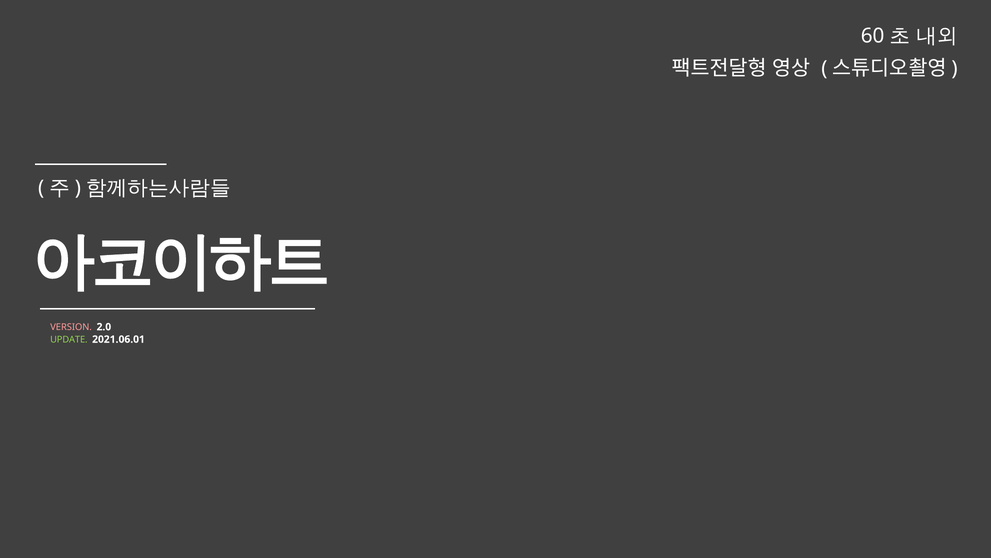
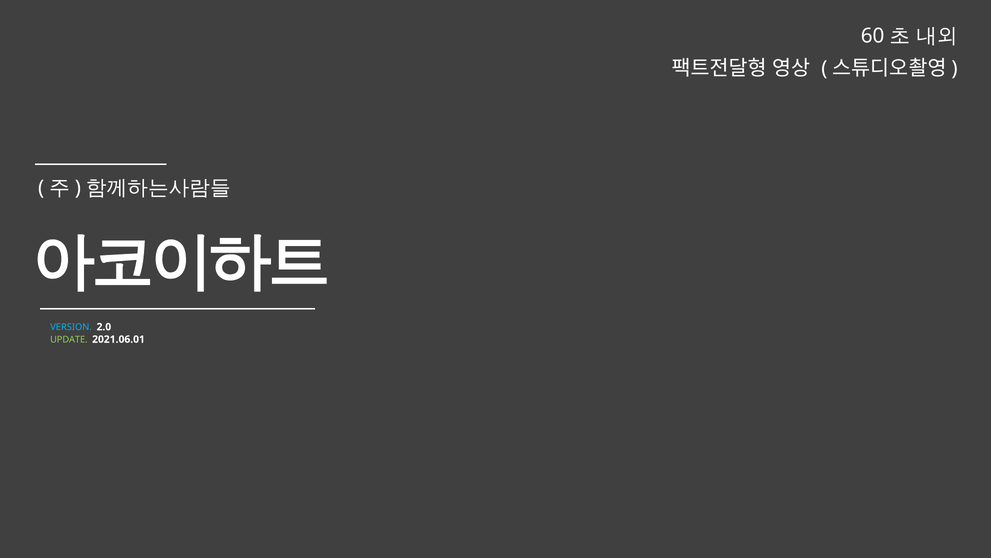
VERSION colour: pink -> light blue
